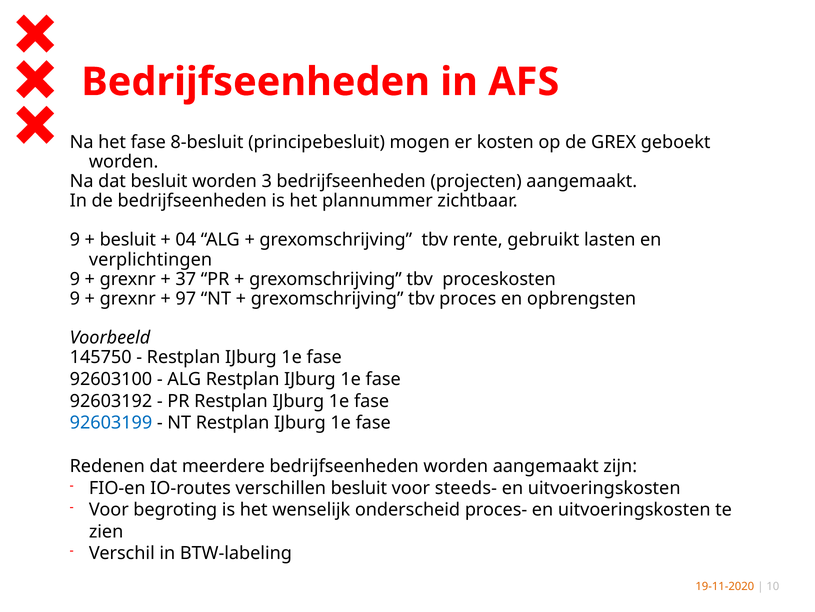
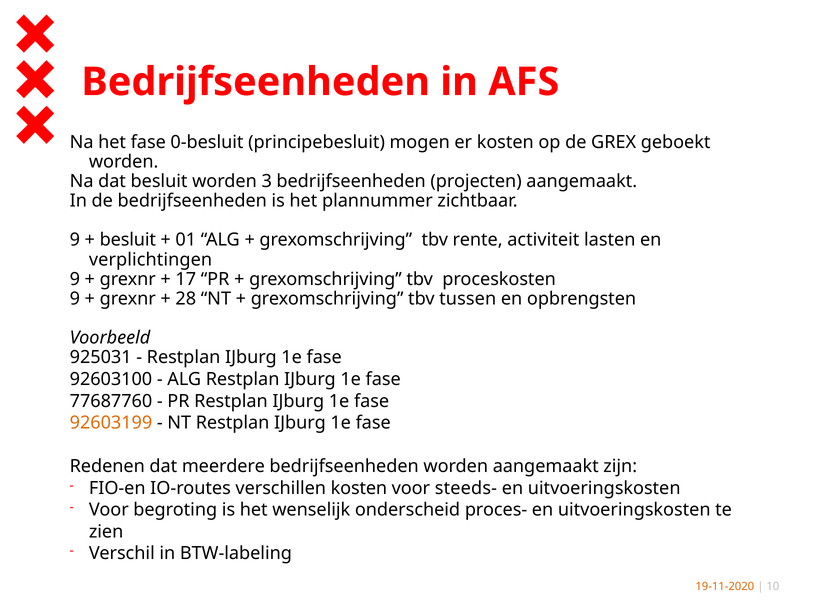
8-besluit: 8-besluit -> 0-besluit
04: 04 -> 01
gebruikt: gebruikt -> activiteit
37: 37 -> 17
97: 97 -> 28
proces: proces -> tussen
145750: 145750 -> 925031
92603192: 92603192 -> 77687760
92603199 colour: blue -> orange
verschillen besluit: besluit -> kosten
